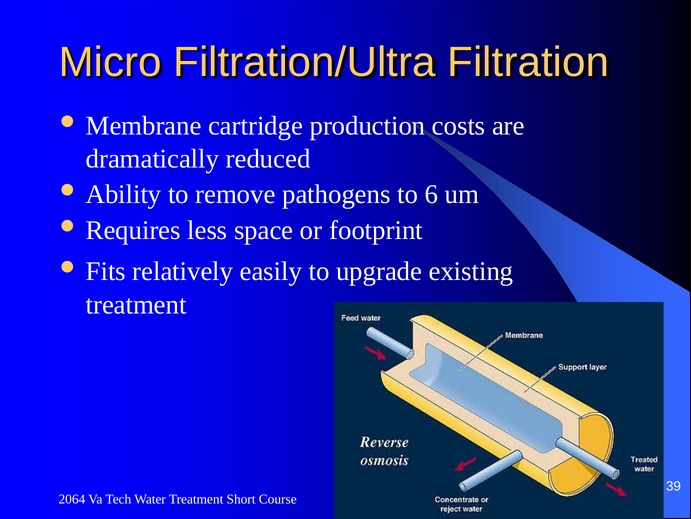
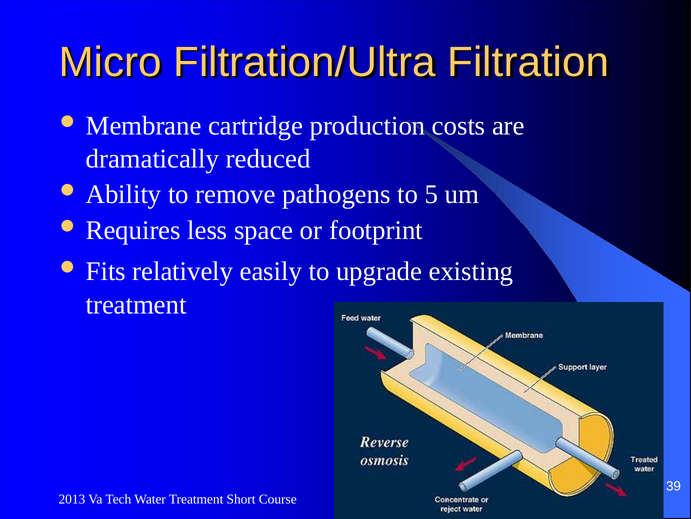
6: 6 -> 5
2064: 2064 -> 2013
